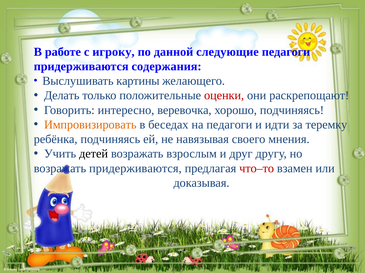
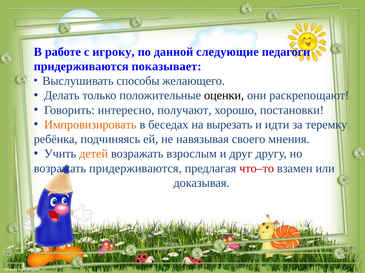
содержания: содержания -> показывает
картины: картины -> способы
оценки colour: red -> black
веревочка: веревочка -> получают
хорошо подчиняясь: подчиняясь -> постановки
на педагоги: педагоги -> вырезать
детей colour: black -> orange
